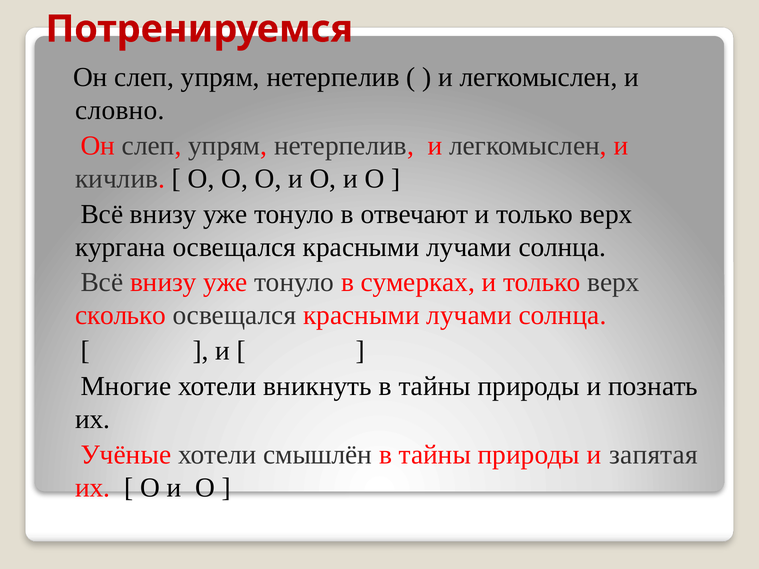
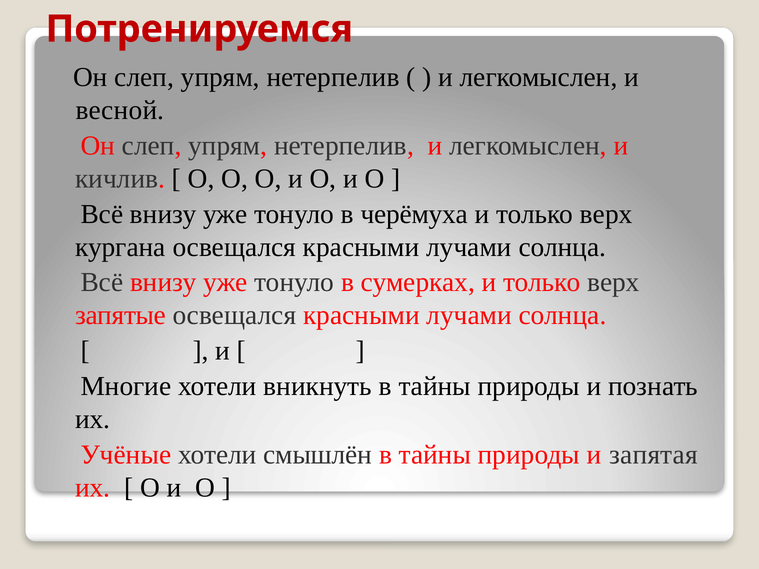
словно: словно -> весной
отвечают: отвечают -> черёмуха
сколько: сколько -> запятые
